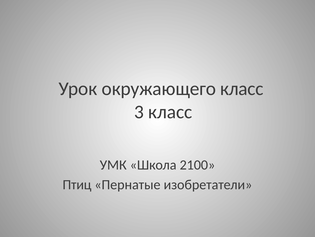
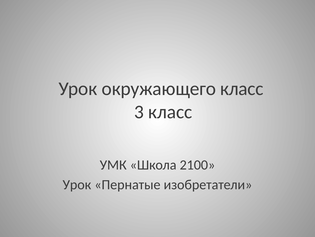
Птиц at (77, 184): Птиц -> Урок
